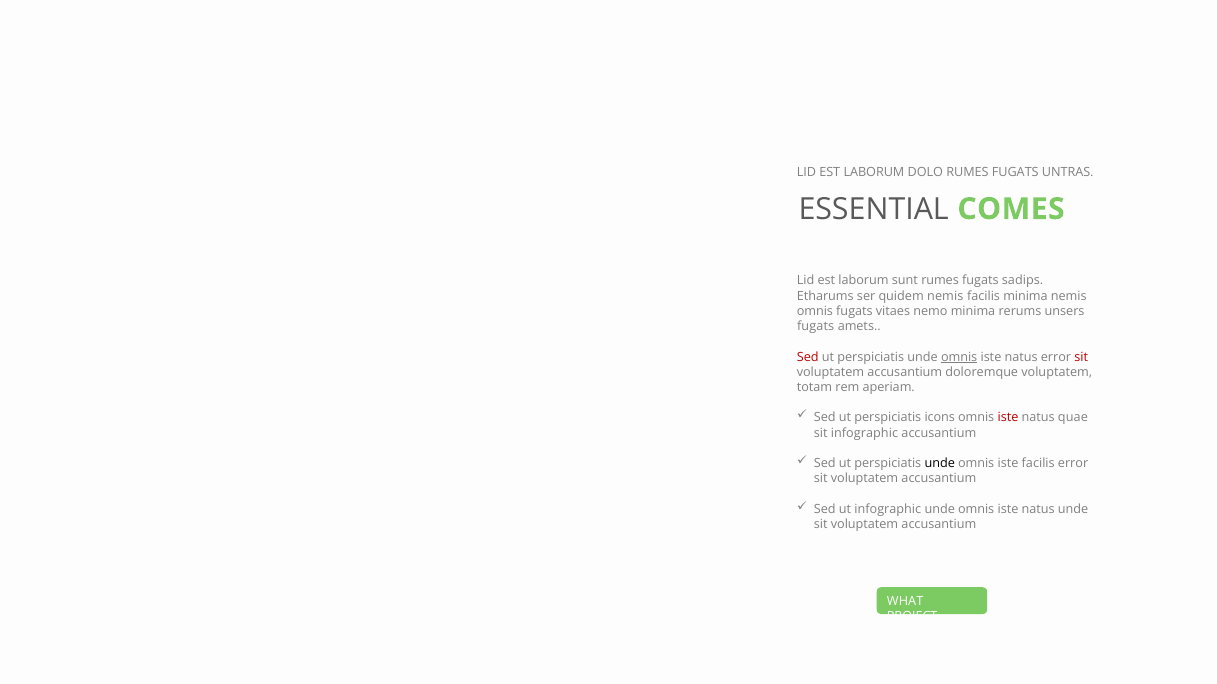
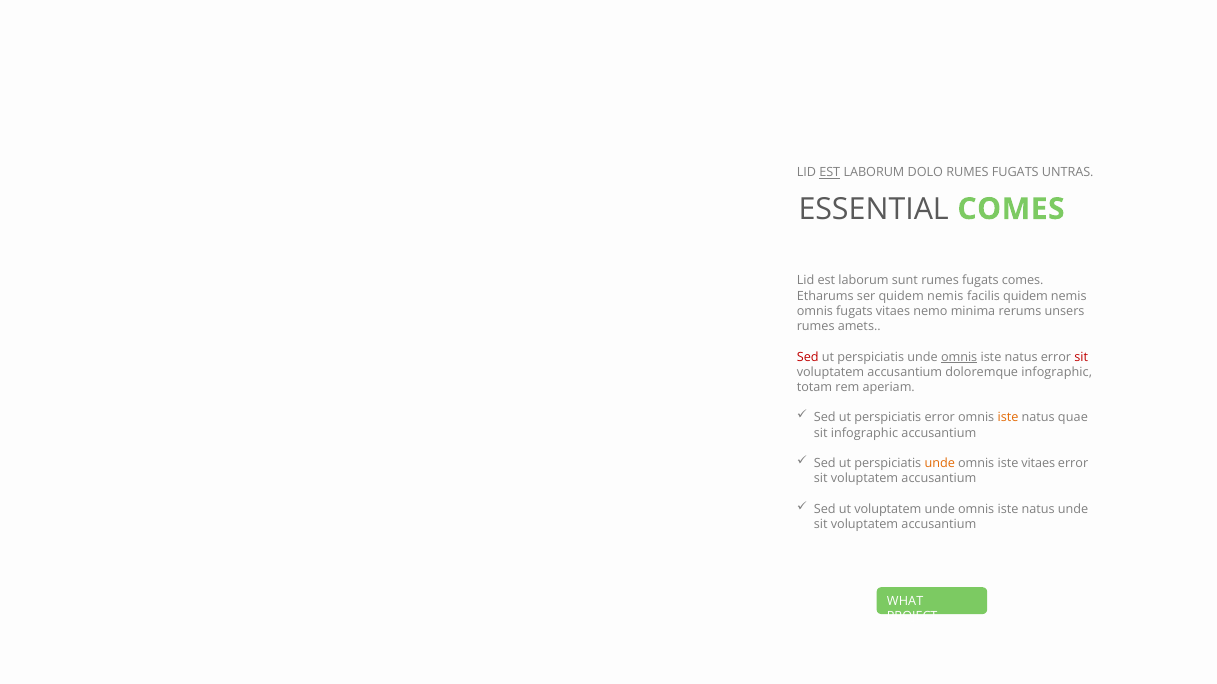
EST at (830, 173) underline: none -> present
fugats sadips: sadips -> comes
facilis minima: minima -> quidem
fugats at (816, 327): fugats -> rumes
doloremque voluptatem: voluptatem -> infographic
perspiciatis icons: icons -> error
iste at (1008, 418) colour: red -> orange
unde at (940, 464) colour: black -> orange
iste facilis: facilis -> vitaes
ut infographic: infographic -> voluptatem
